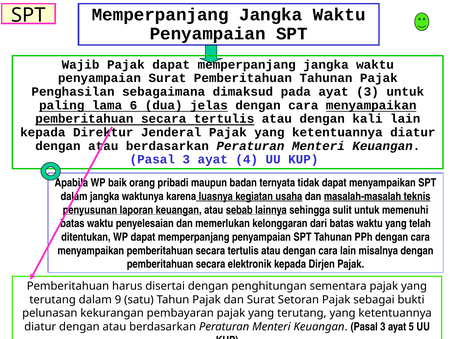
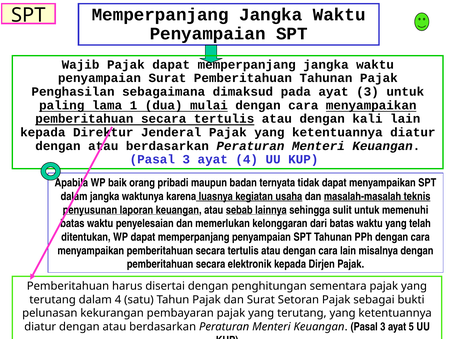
6: 6 -> 1
jelas: jelas -> mulai
dalam 9: 9 -> 4
